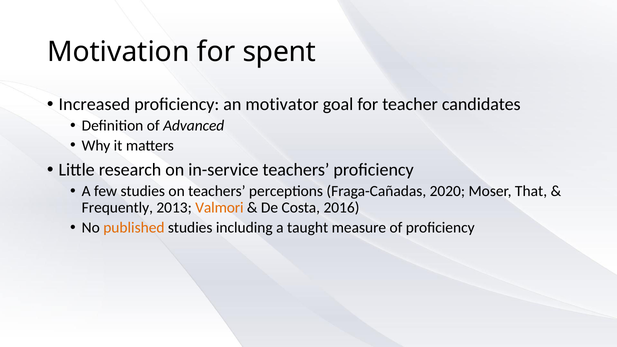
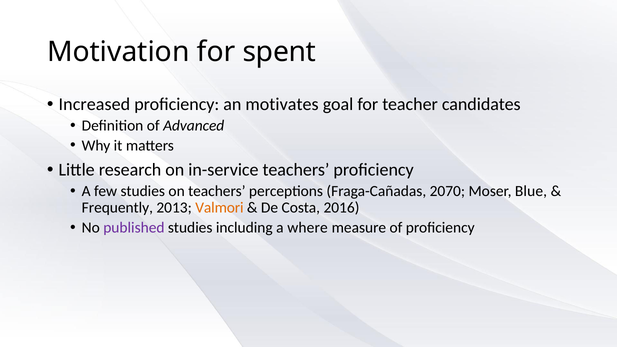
motivator: motivator -> motivates
2020: 2020 -> 2070
That: That -> Blue
published colour: orange -> purple
taught: taught -> where
